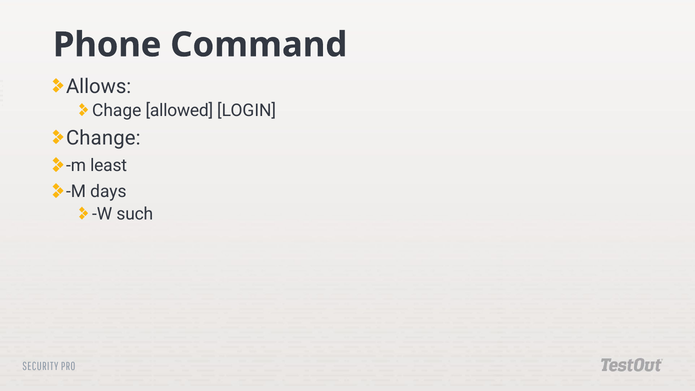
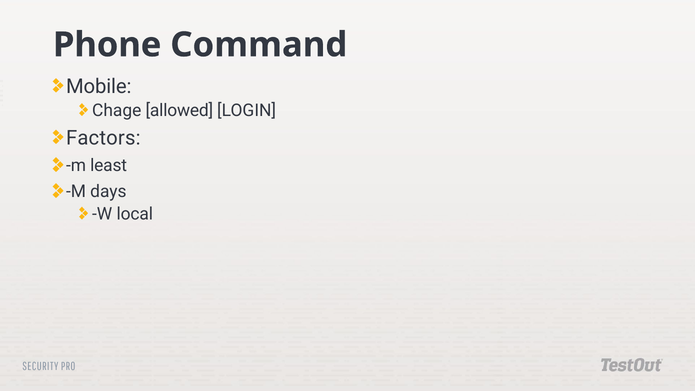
Allows: Allows -> Mobile
Change: Change -> Factors
such: such -> local
